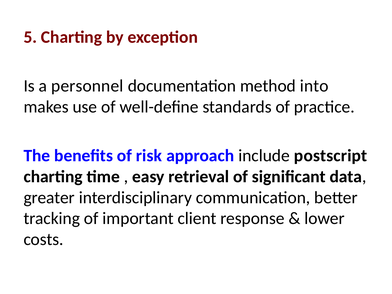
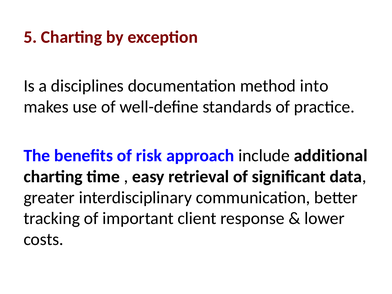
personnel: personnel -> disciplines
postscript: postscript -> additional
